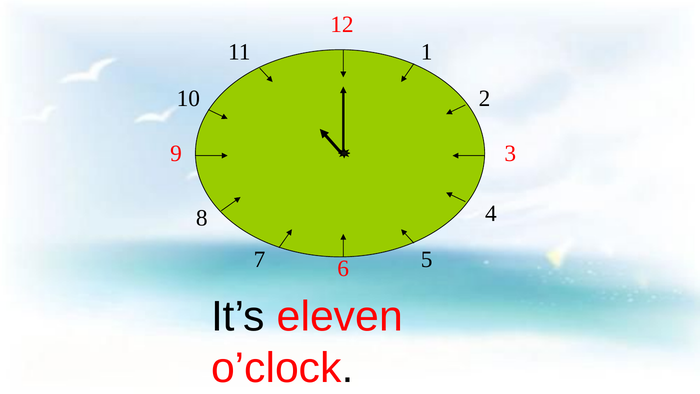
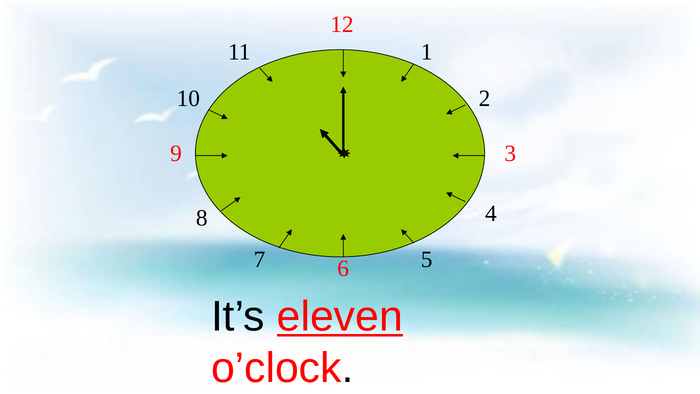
eleven underline: none -> present
